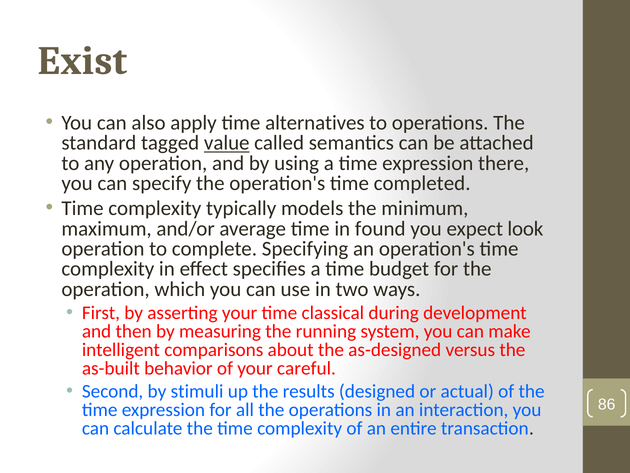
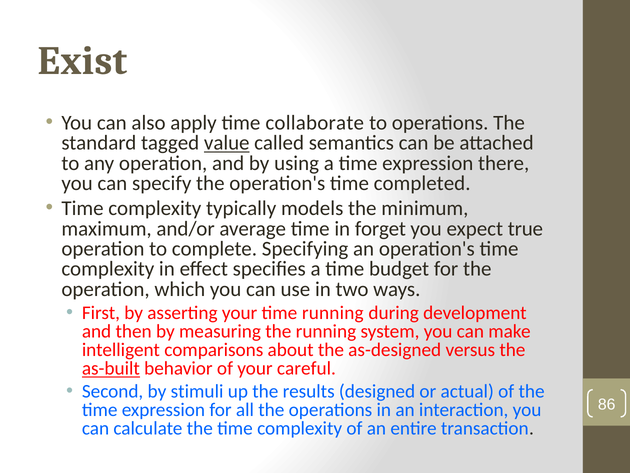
alternatives: alternatives -> collaborate
found: found -> forget
look: look -> true
time classical: classical -> running
as-built underline: none -> present
